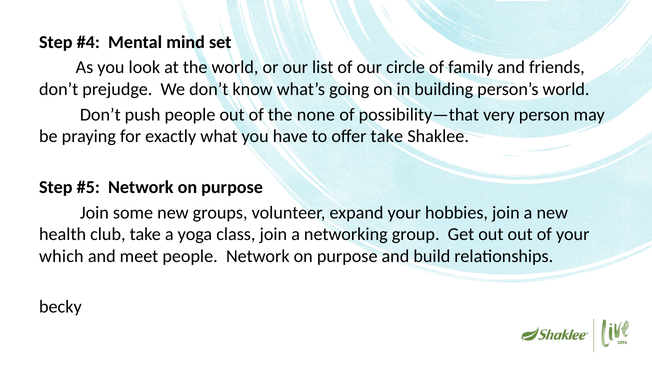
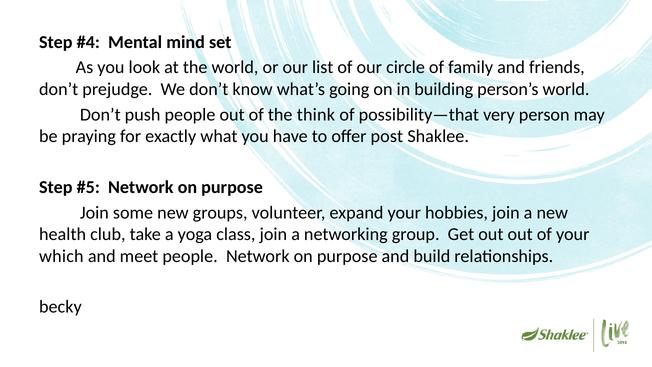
none: none -> think
offer take: take -> post
